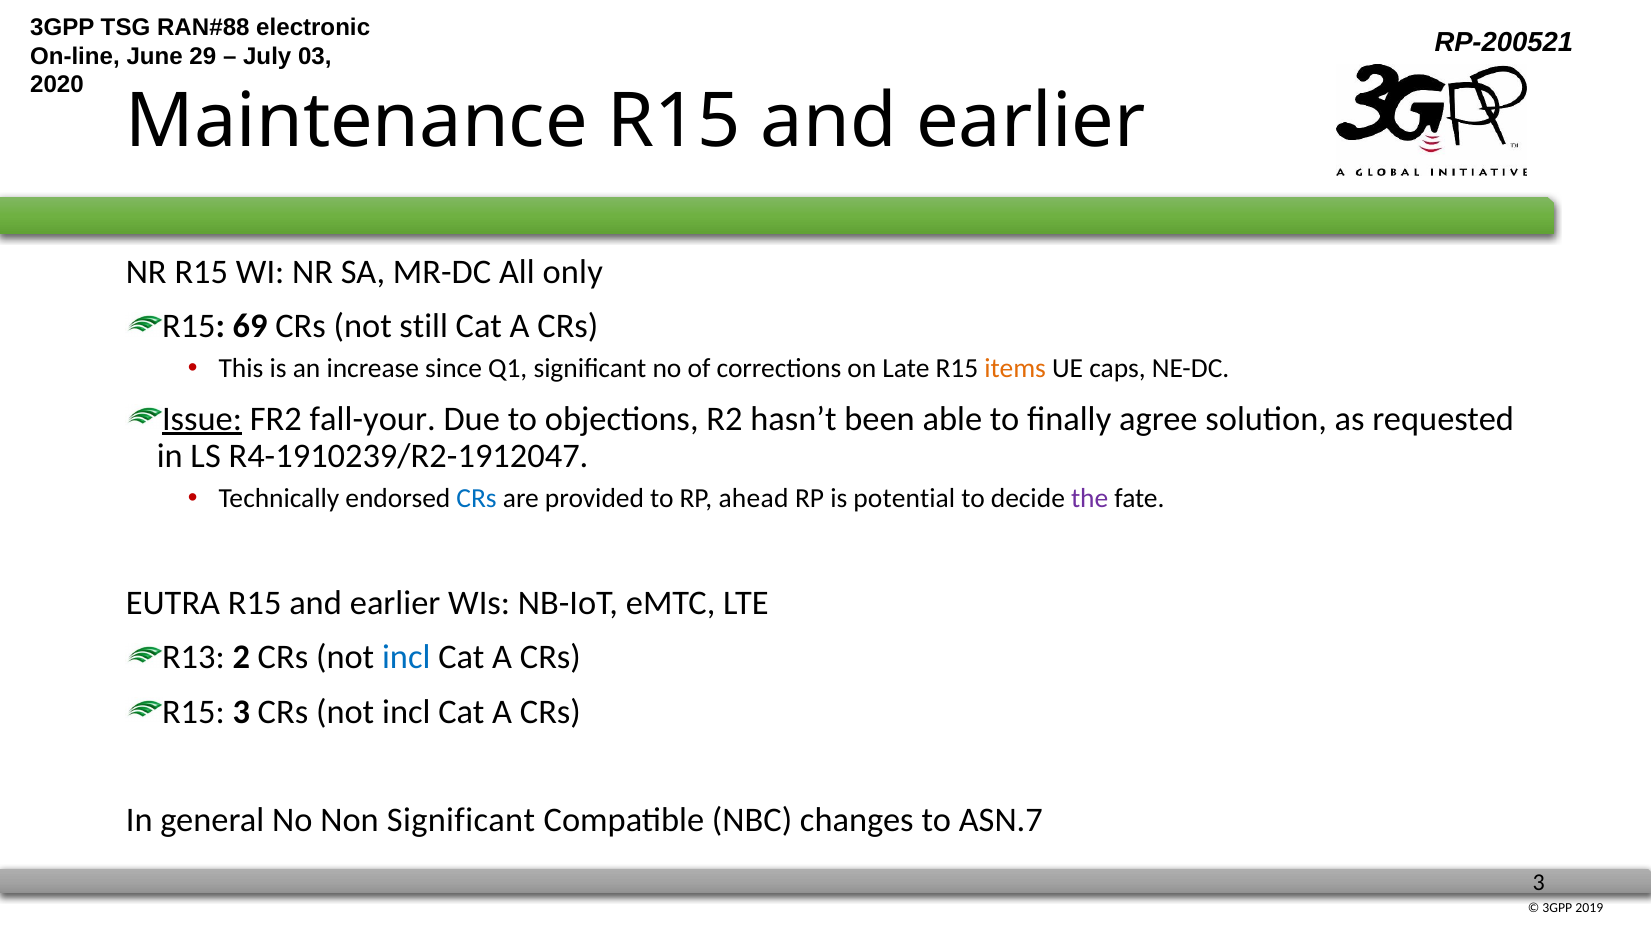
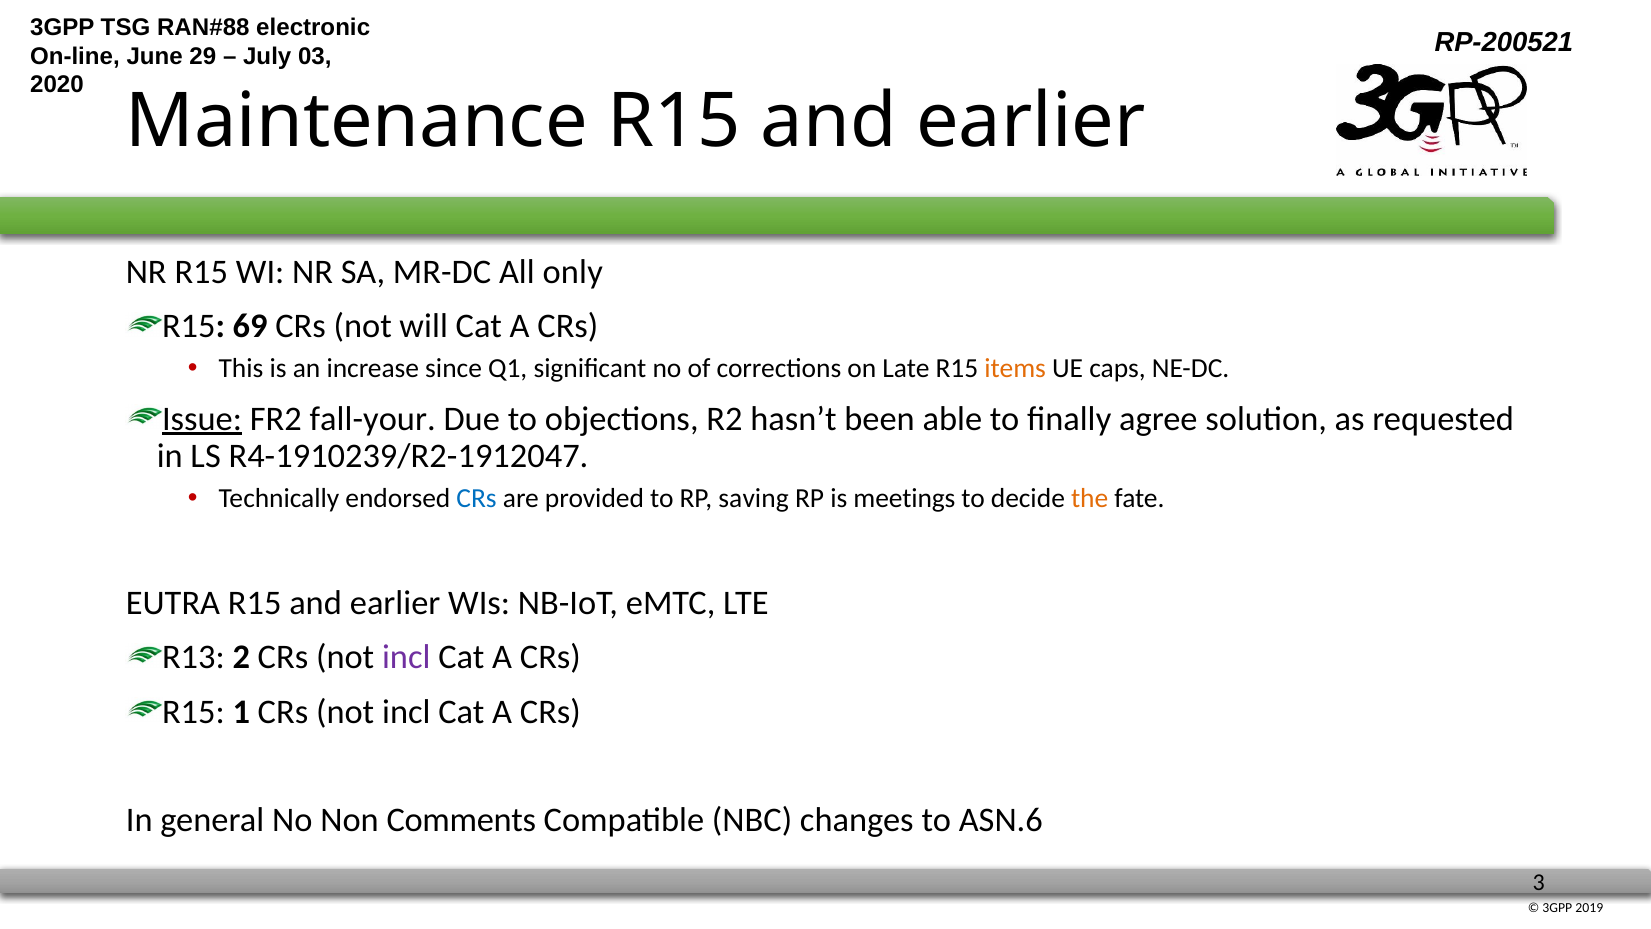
still: still -> will
ahead: ahead -> saving
potential: potential -> meetings
the colour: purple -> orange
incl at (406, 657) colour: blue -> purple
R15 3: 3 -> 1
Non Significant: Significant -> Comments
ASN.7: ASN.7 -> ASN.6
